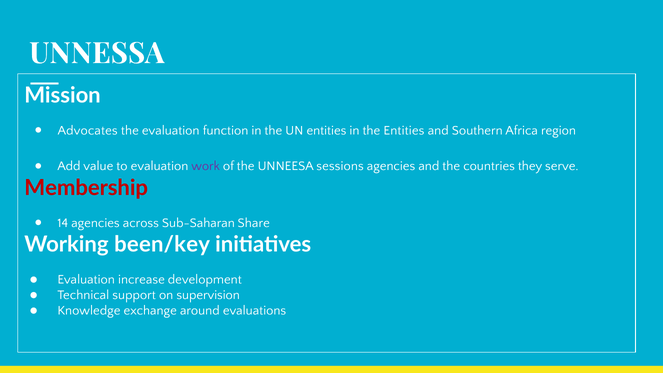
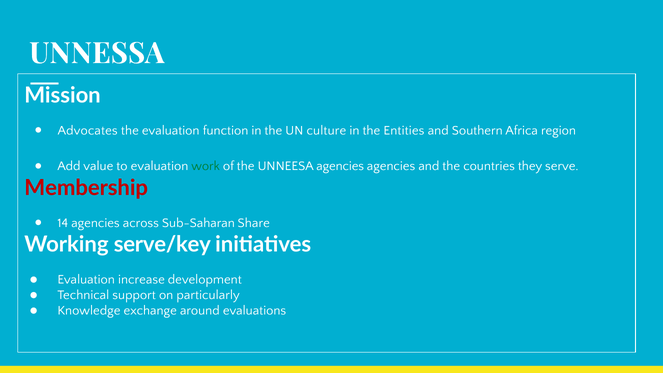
UN entities: entities -> culture
work colour: purple -> green
UNNEESA sessions: sessions -> agencies
been/key: been/key -> serve/key
supervision: supervision -> particularly
